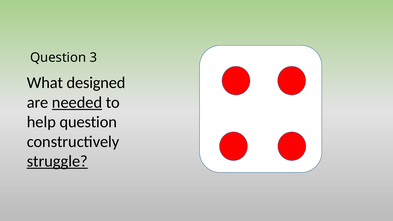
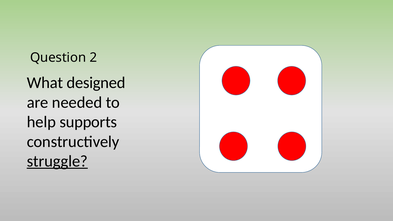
3: 3 -> 2
needed underline: present -> none
help question: question -> supports
